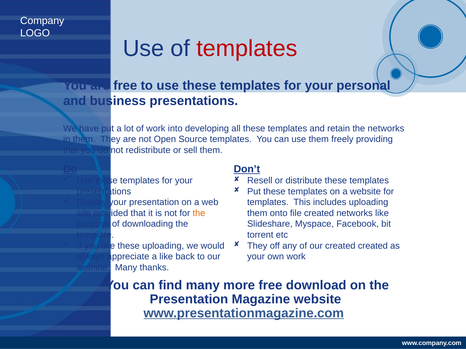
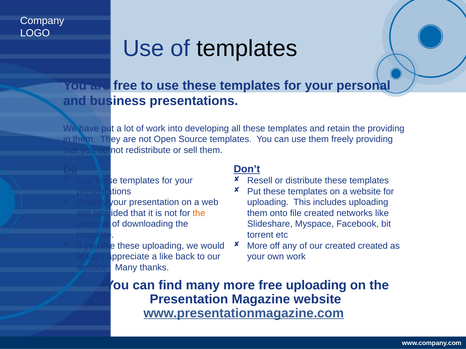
templates at (247, 49) colour: red -> black
the networks: networks -> providing
templates at (268, 203): templates -> uploading
They at (257, 246): They -> More
free download: download -> uploading
